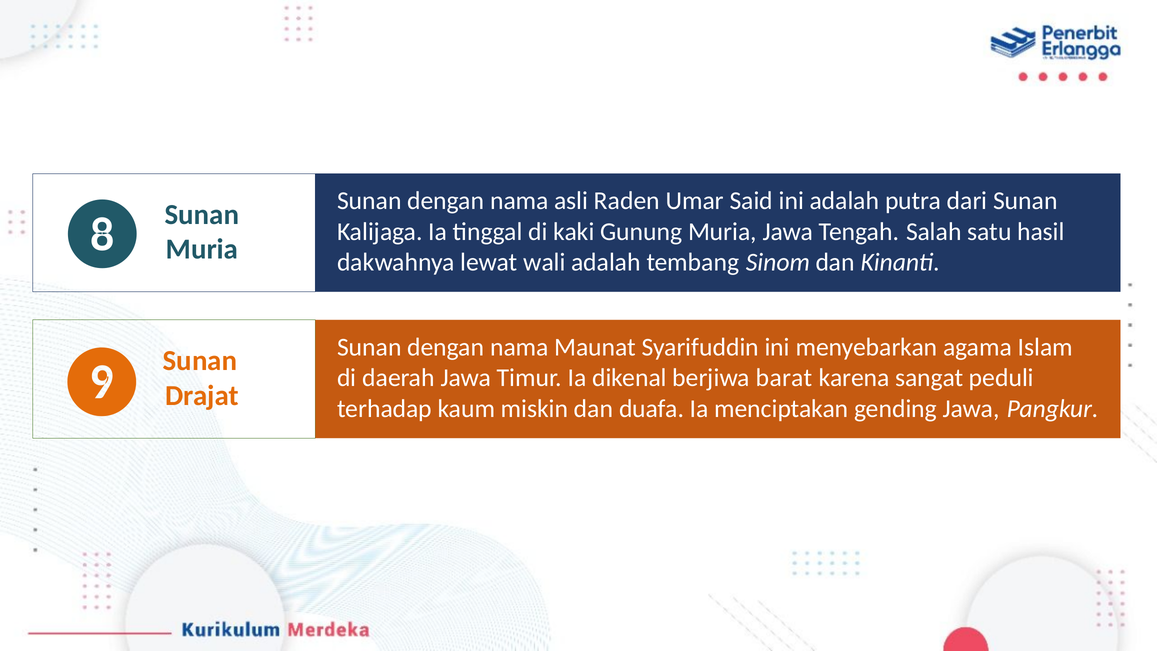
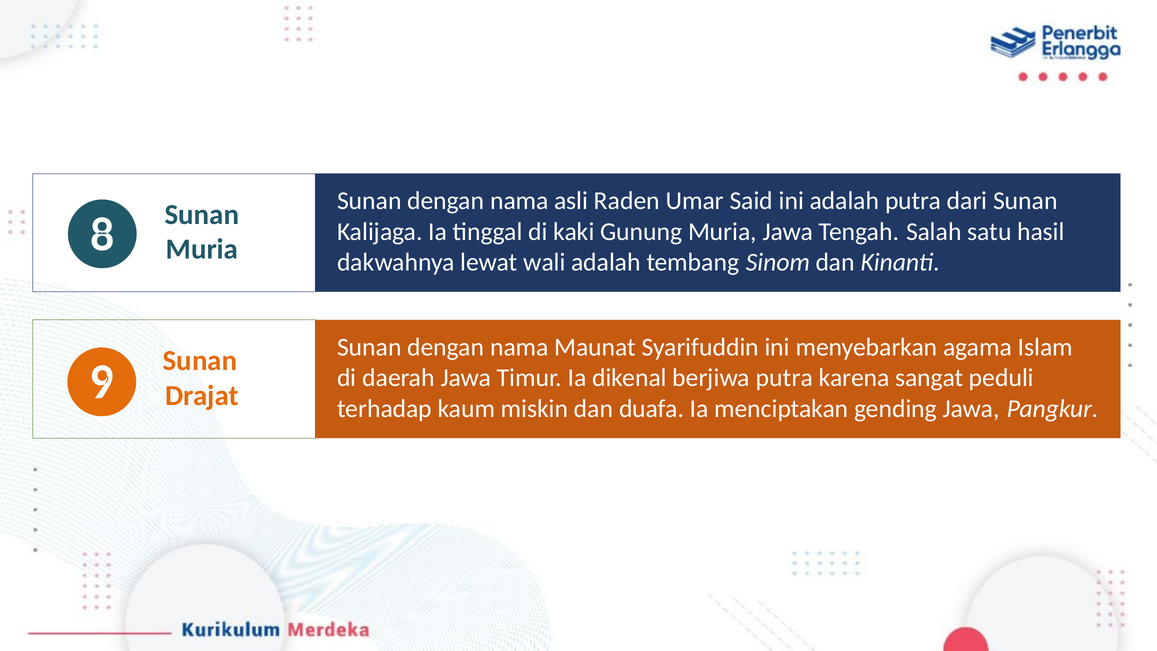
berjiwa barat: barat -> putra
